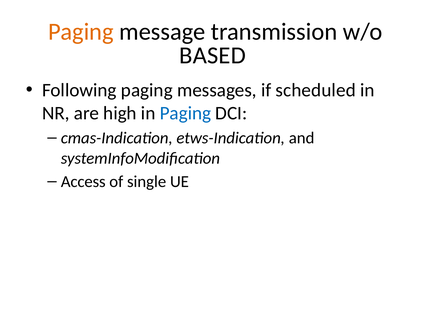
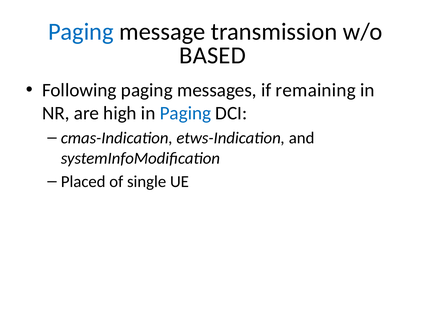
Paging at (81, 32) colour: orange -> blue
scheduled: scheduled -> remaining
Access: Access -> Placed
